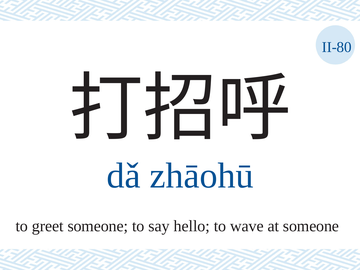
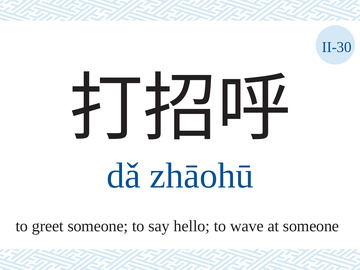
II-80: II-80 -> II-30
